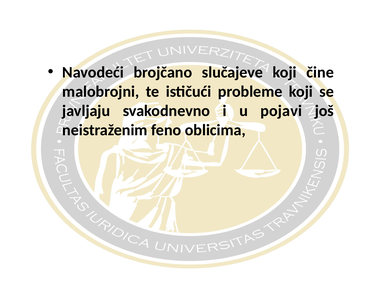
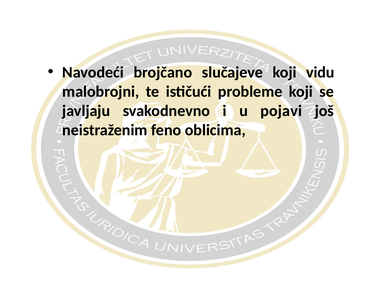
čine: čine -> vidu
